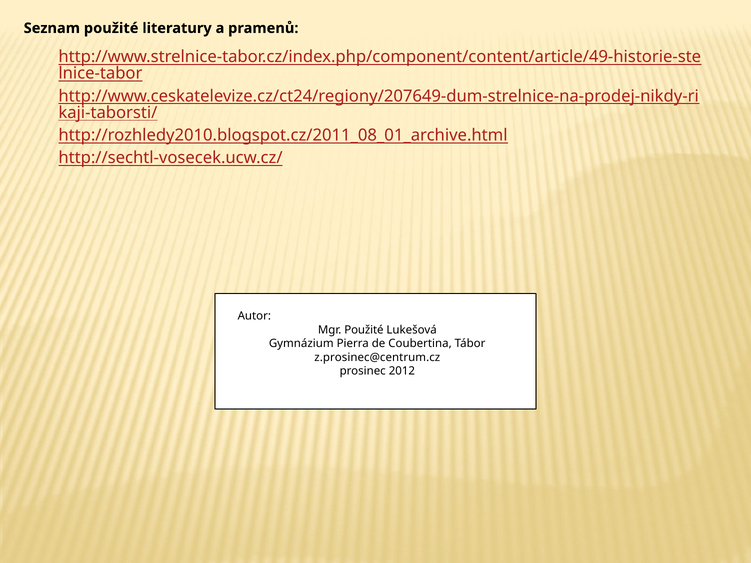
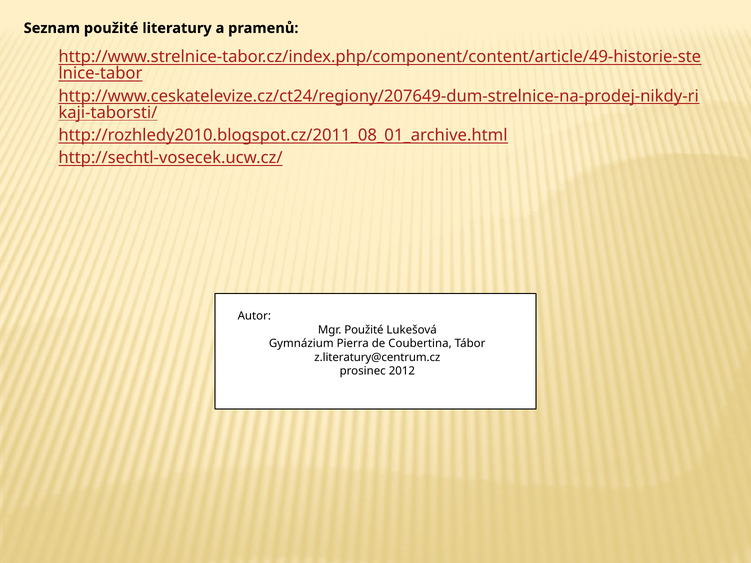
z.prosinec@centrum.cz: z.prosinec@centrum.cz -> z.literatury@centrum.cz
